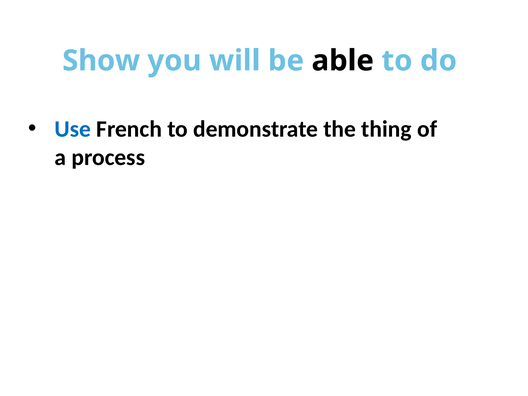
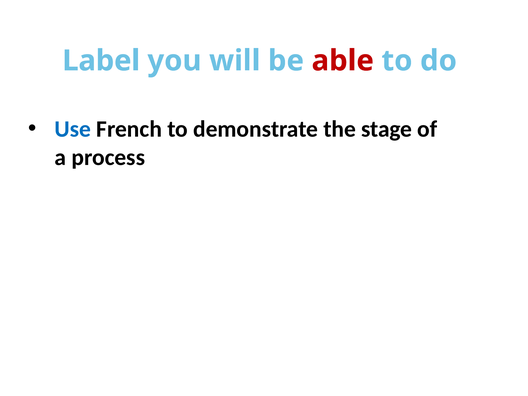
Show: Show -> Label
able colour: black -> red
thing: thing -> stage
